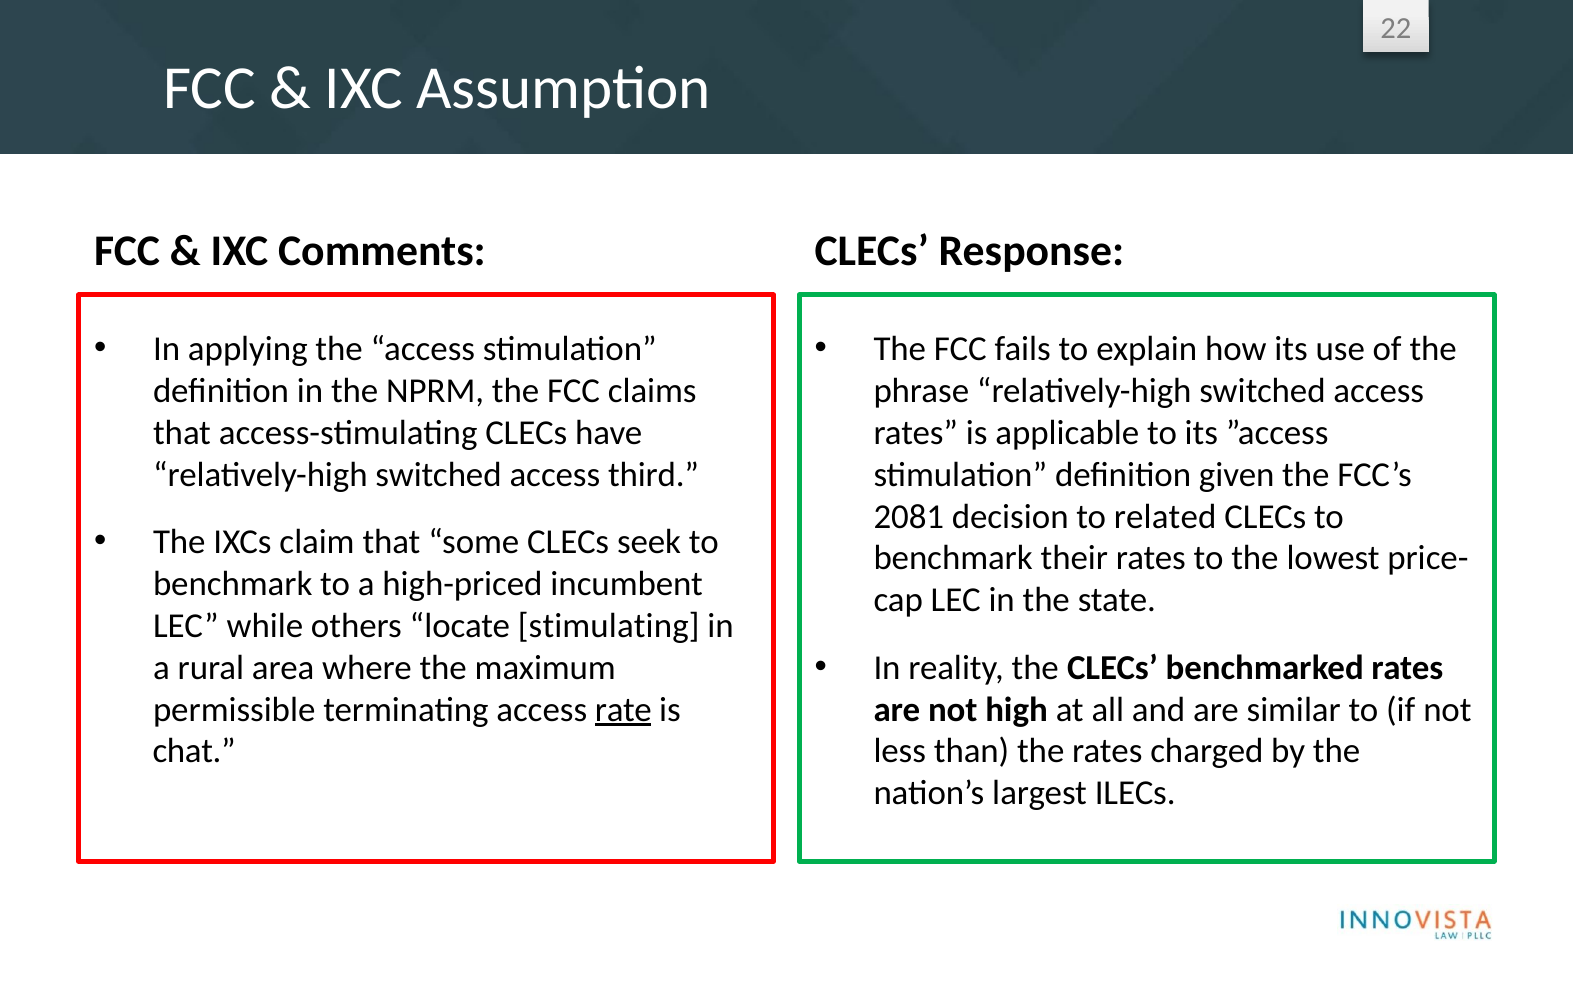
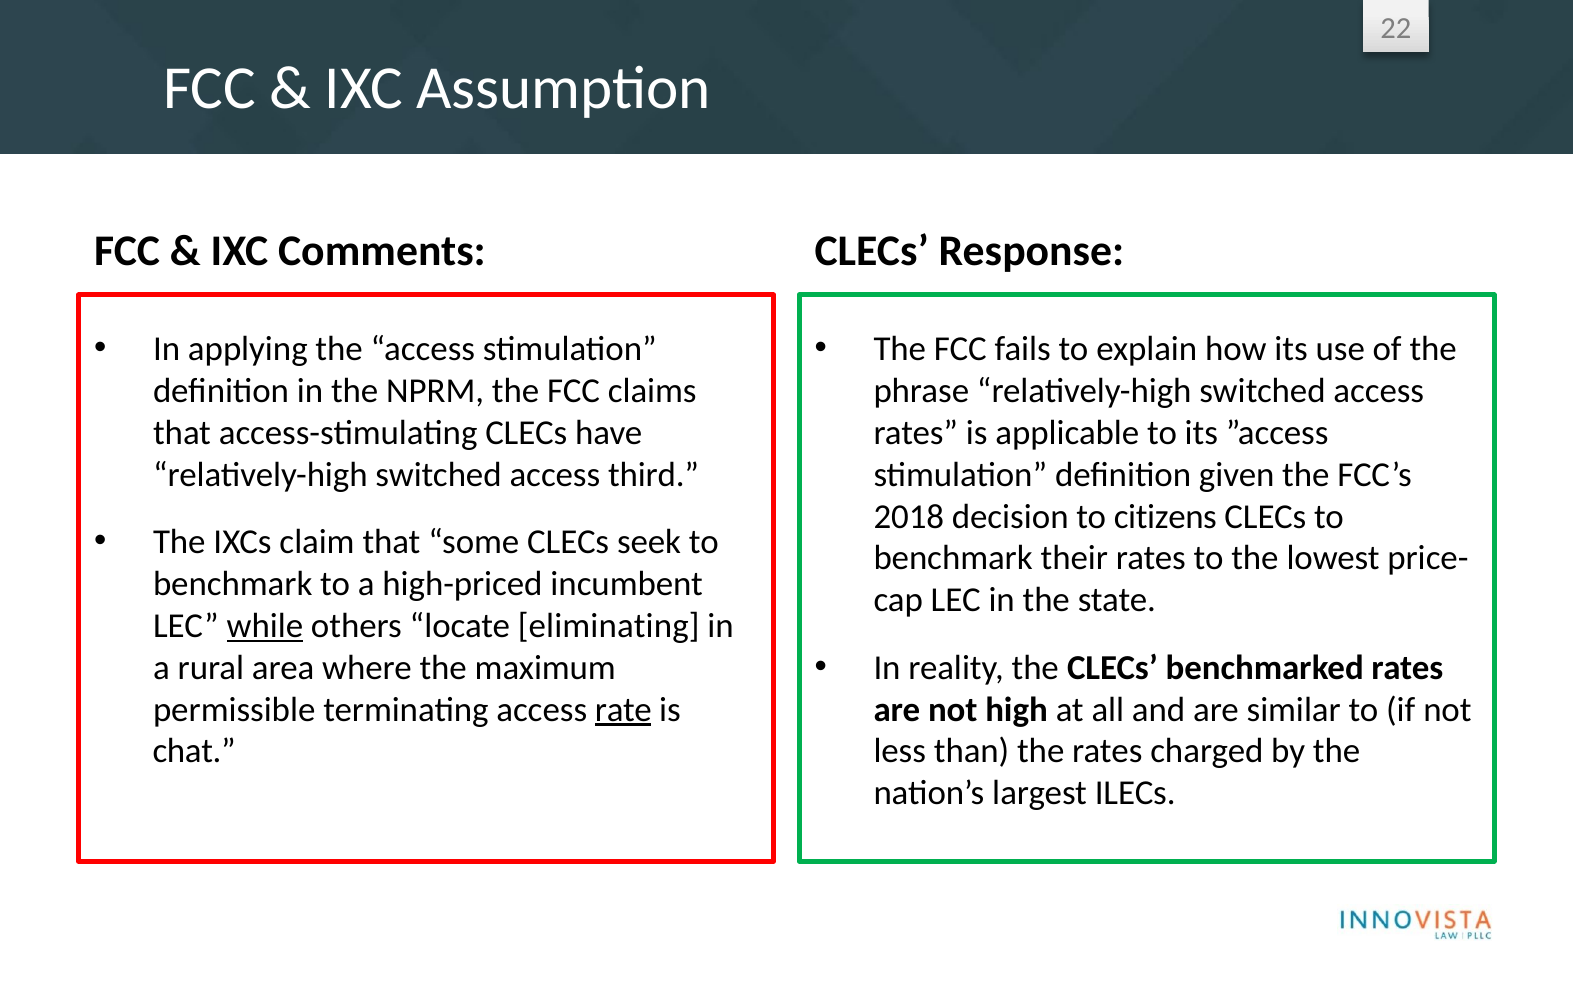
2081: 2081 -> 2018
related: related -> citizens
while underline: none -> present
stimulating: stimulating -> eliminating
